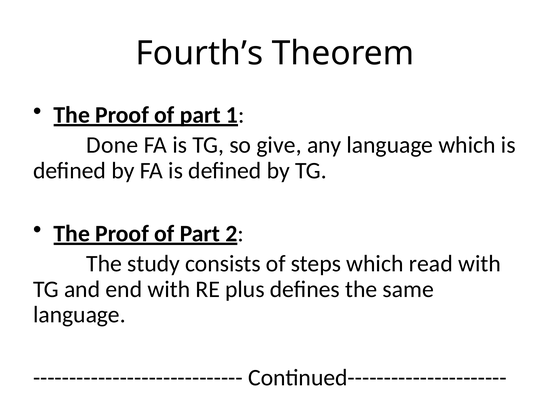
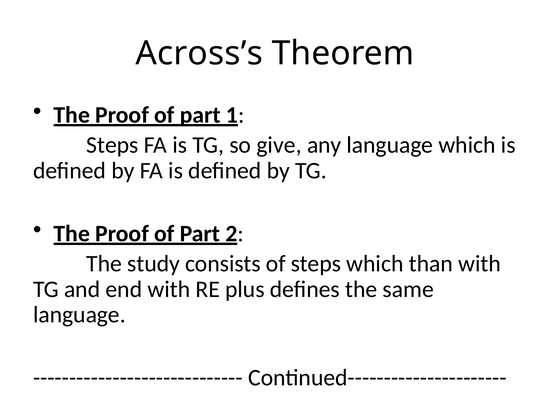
Fourth’s: Fourth’s -> Across’s
Done at (112, 145): Done -> Steps
read: read -> than
